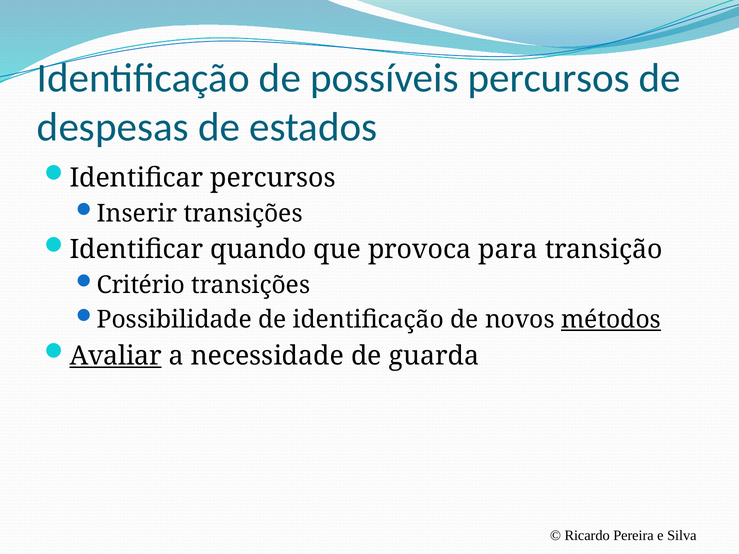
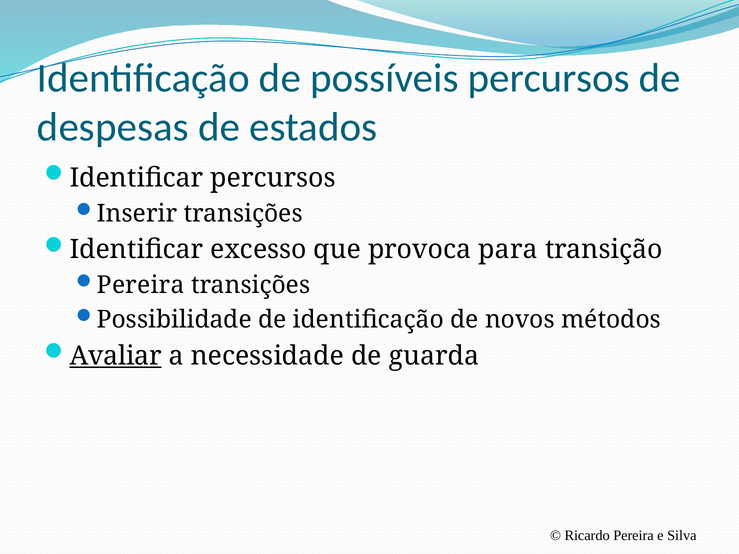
quando: quando -> excesso
Critério at (141, 285): Critério -> Pereira
métodos underline: present -> none
